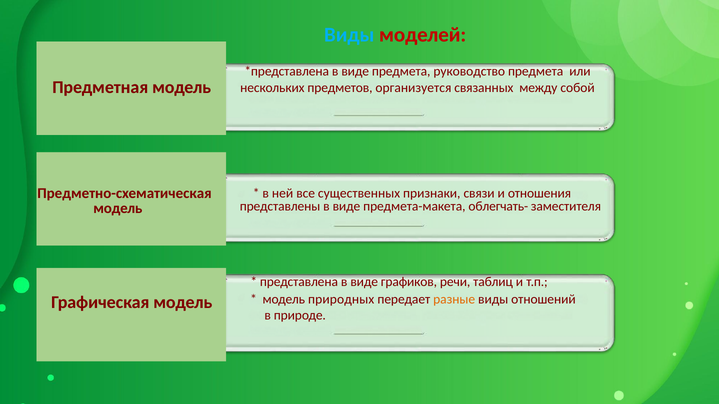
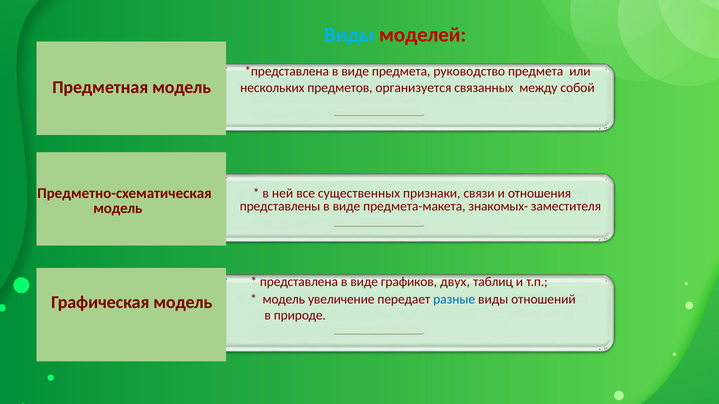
облегчать-: облегчать- -> знакомых-
речи: речи -> двух
природных: природных -> увеличение
разные colour: orange -> blue
